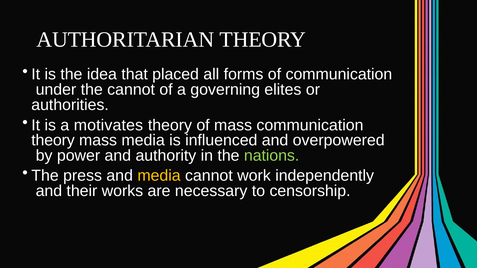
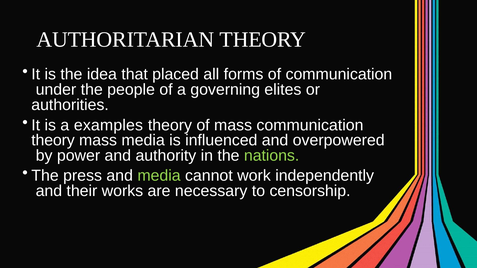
the cannot: cannot -> people
motivates: motivates -> examples
media at (159, 176) colour: yellow -> light green
